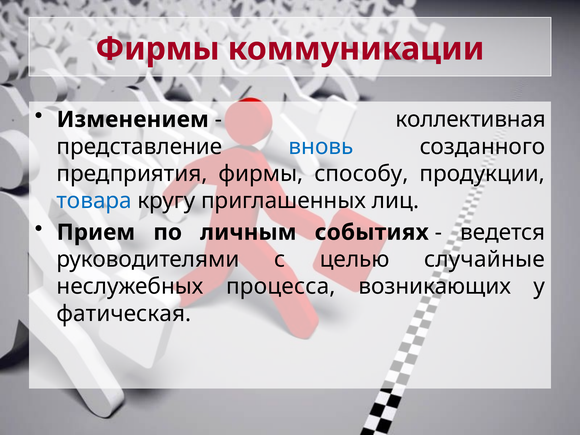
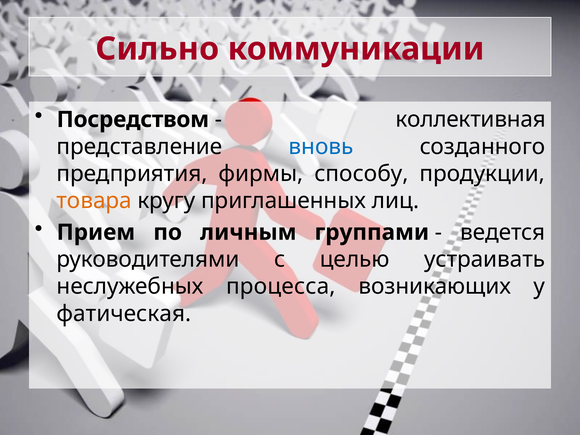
Фирмы at (158, 49): Фирмы -> Сильно
Изменением: Изменением -> Посредством
товара colour: blue -> orange
событиях: событиях -> группами
случайные: случайные -> устраивать
